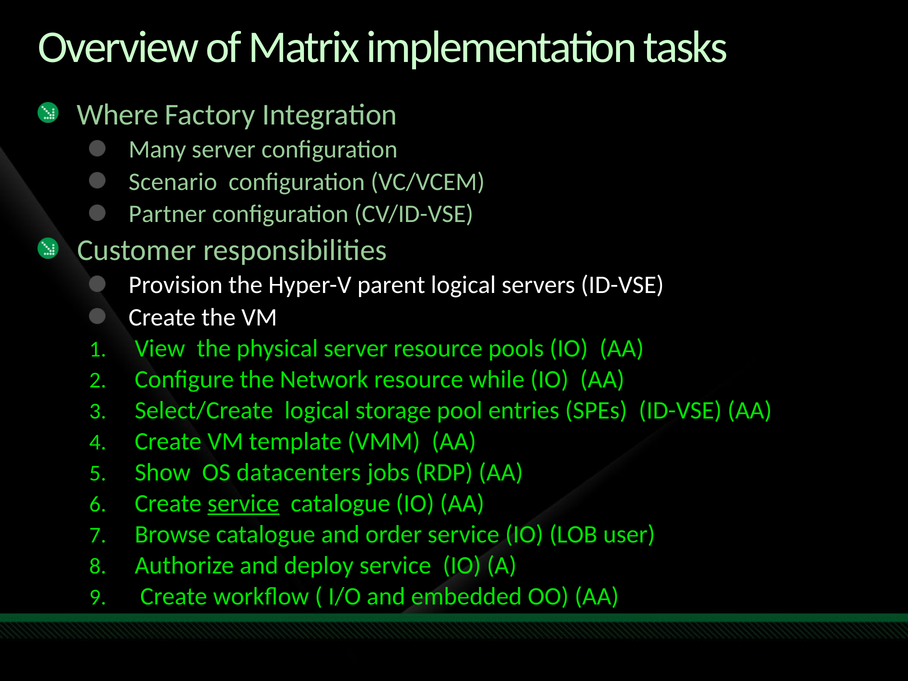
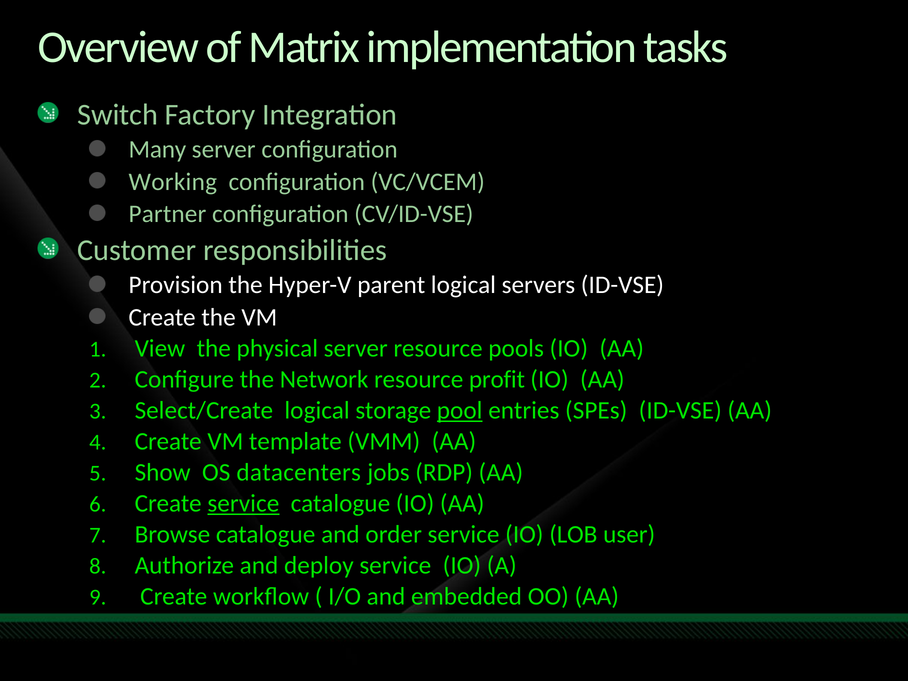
Where: Where -> Switch
Scenario: Scenario -> Working
while: while -> profit
pool underline: none -> present
